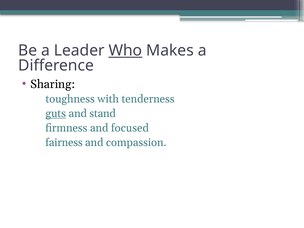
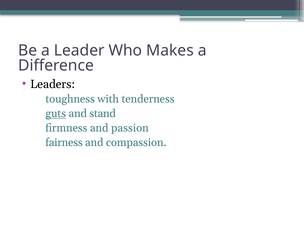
Who underline: present -> none
Sharing: Sharing -> Leaders
focused: focused -> passion
